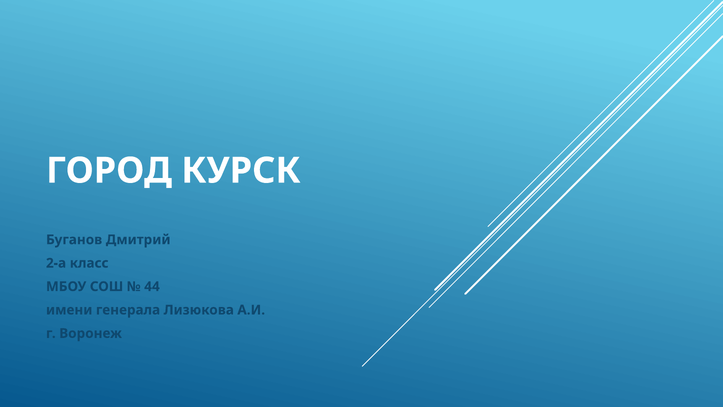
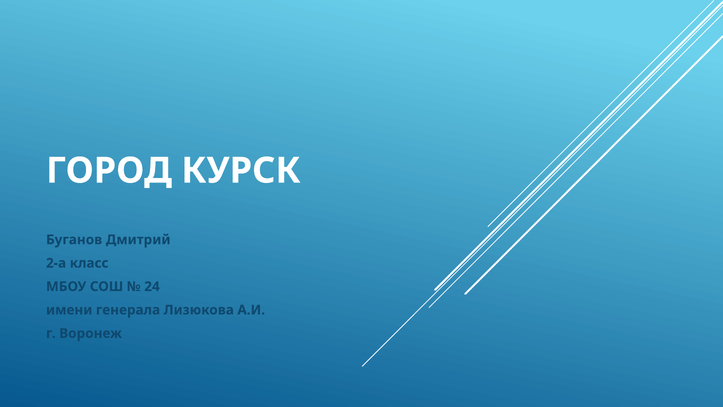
44: 44 -> 24
